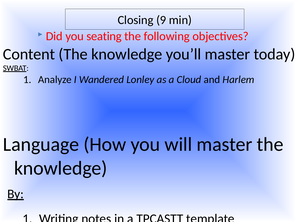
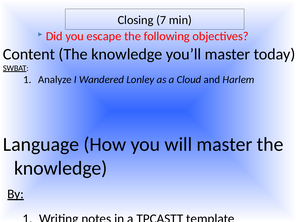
9: 9 -> 7
seating: seating -> escape
